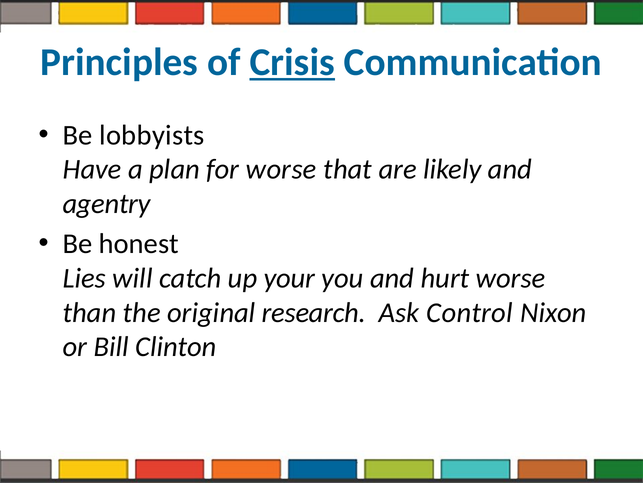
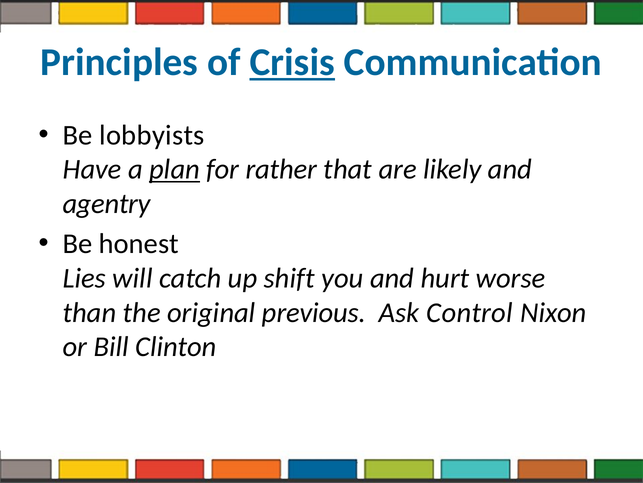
plan underline: none -> present
for worse: worse -> rather
your: your -> shift
research: research -> previous
